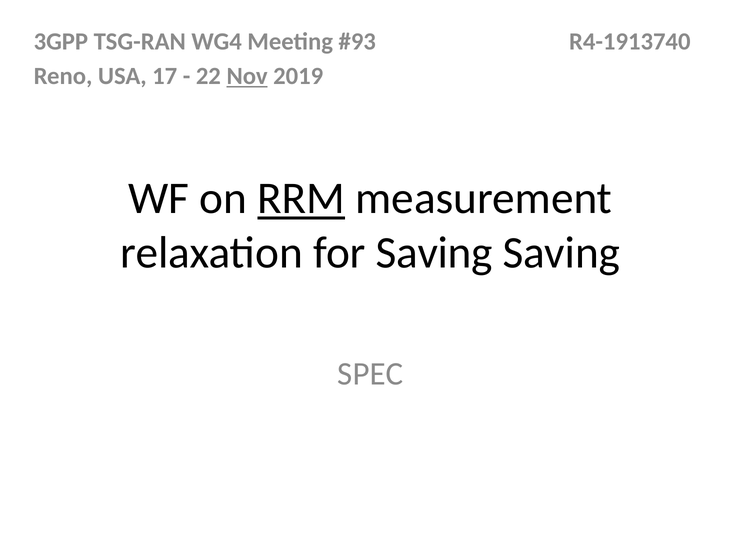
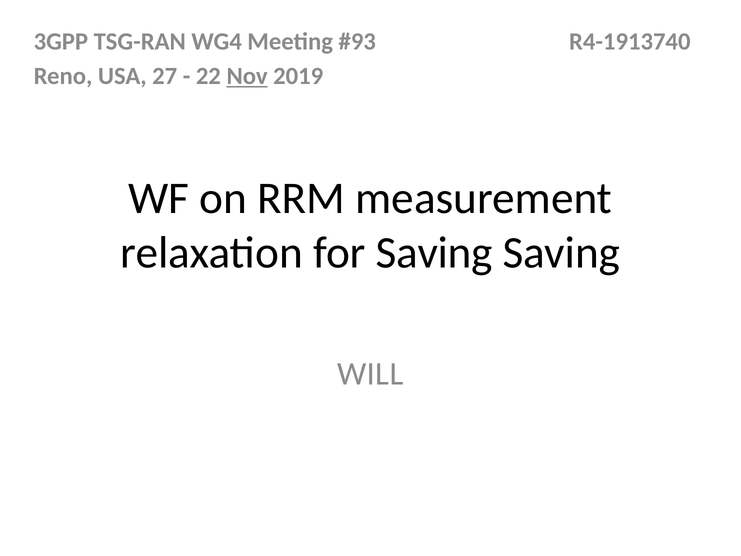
17: 17 -> 27
RRM underline: present -> none
SPEC: SPEC -> WILL
